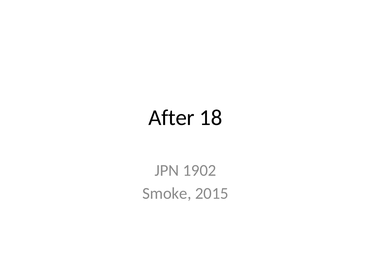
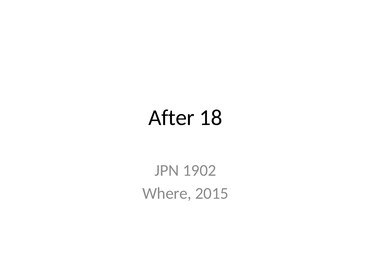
Smoke: Smoke -> Where
